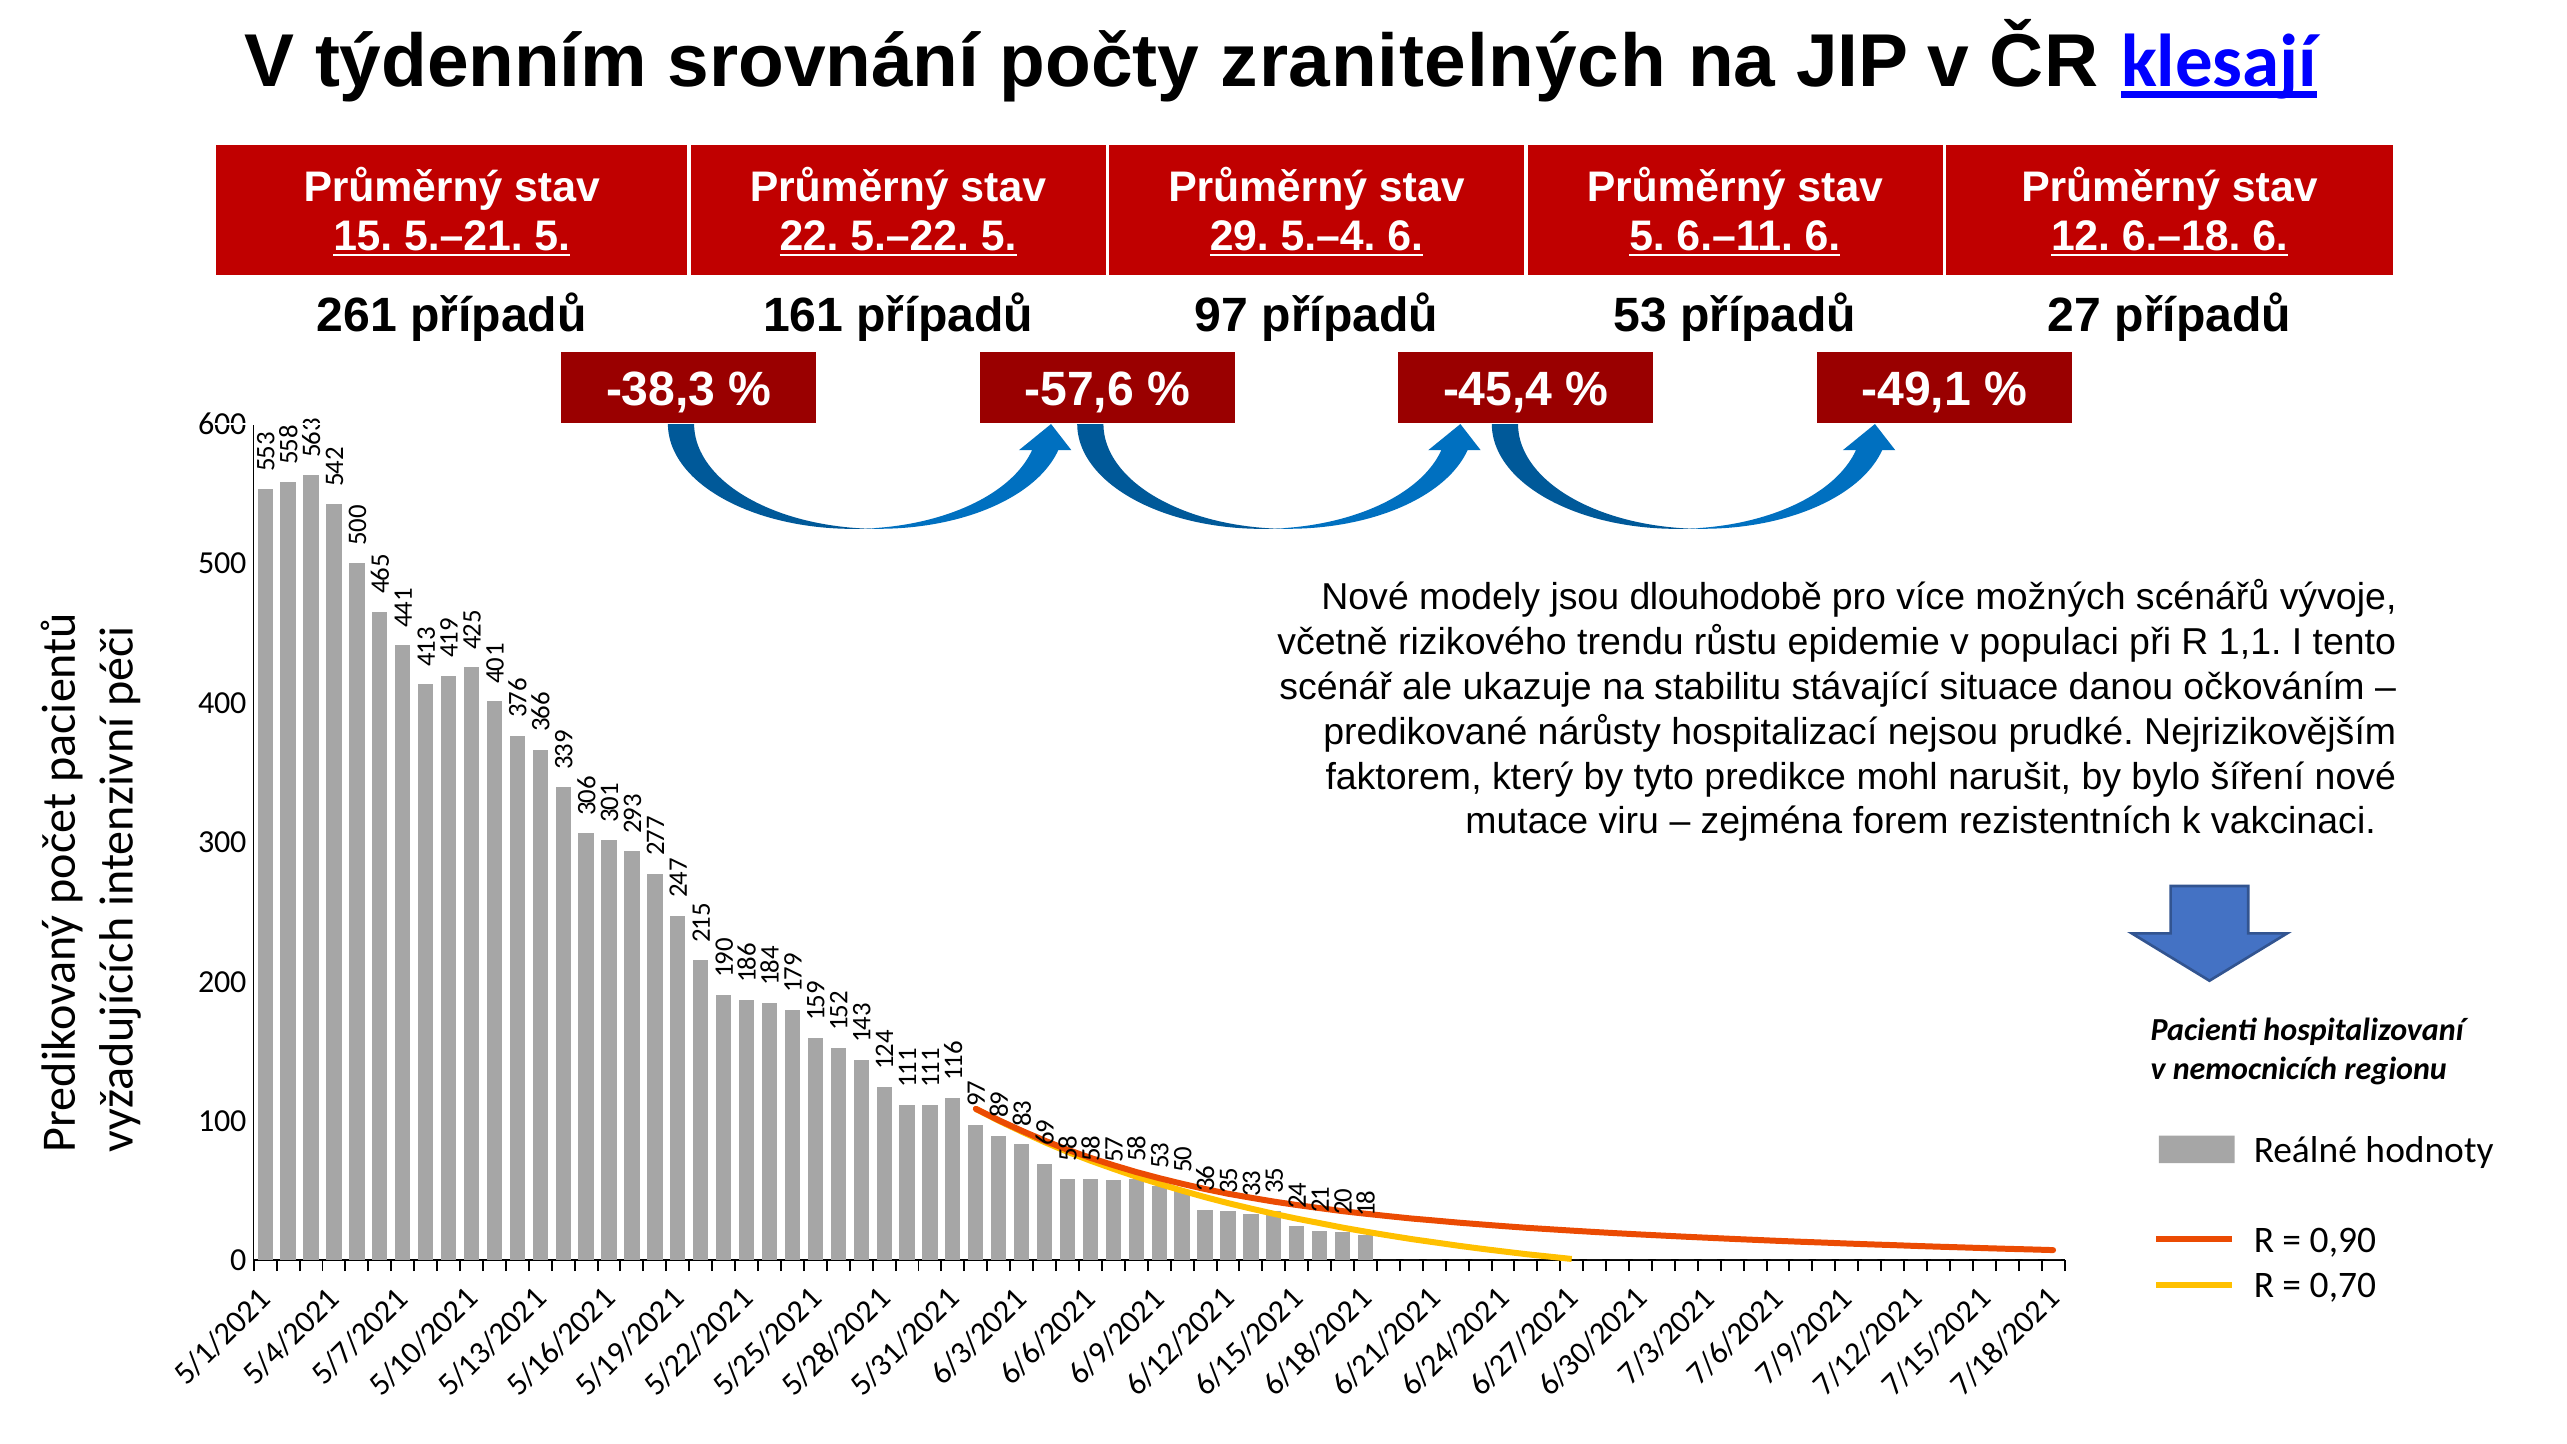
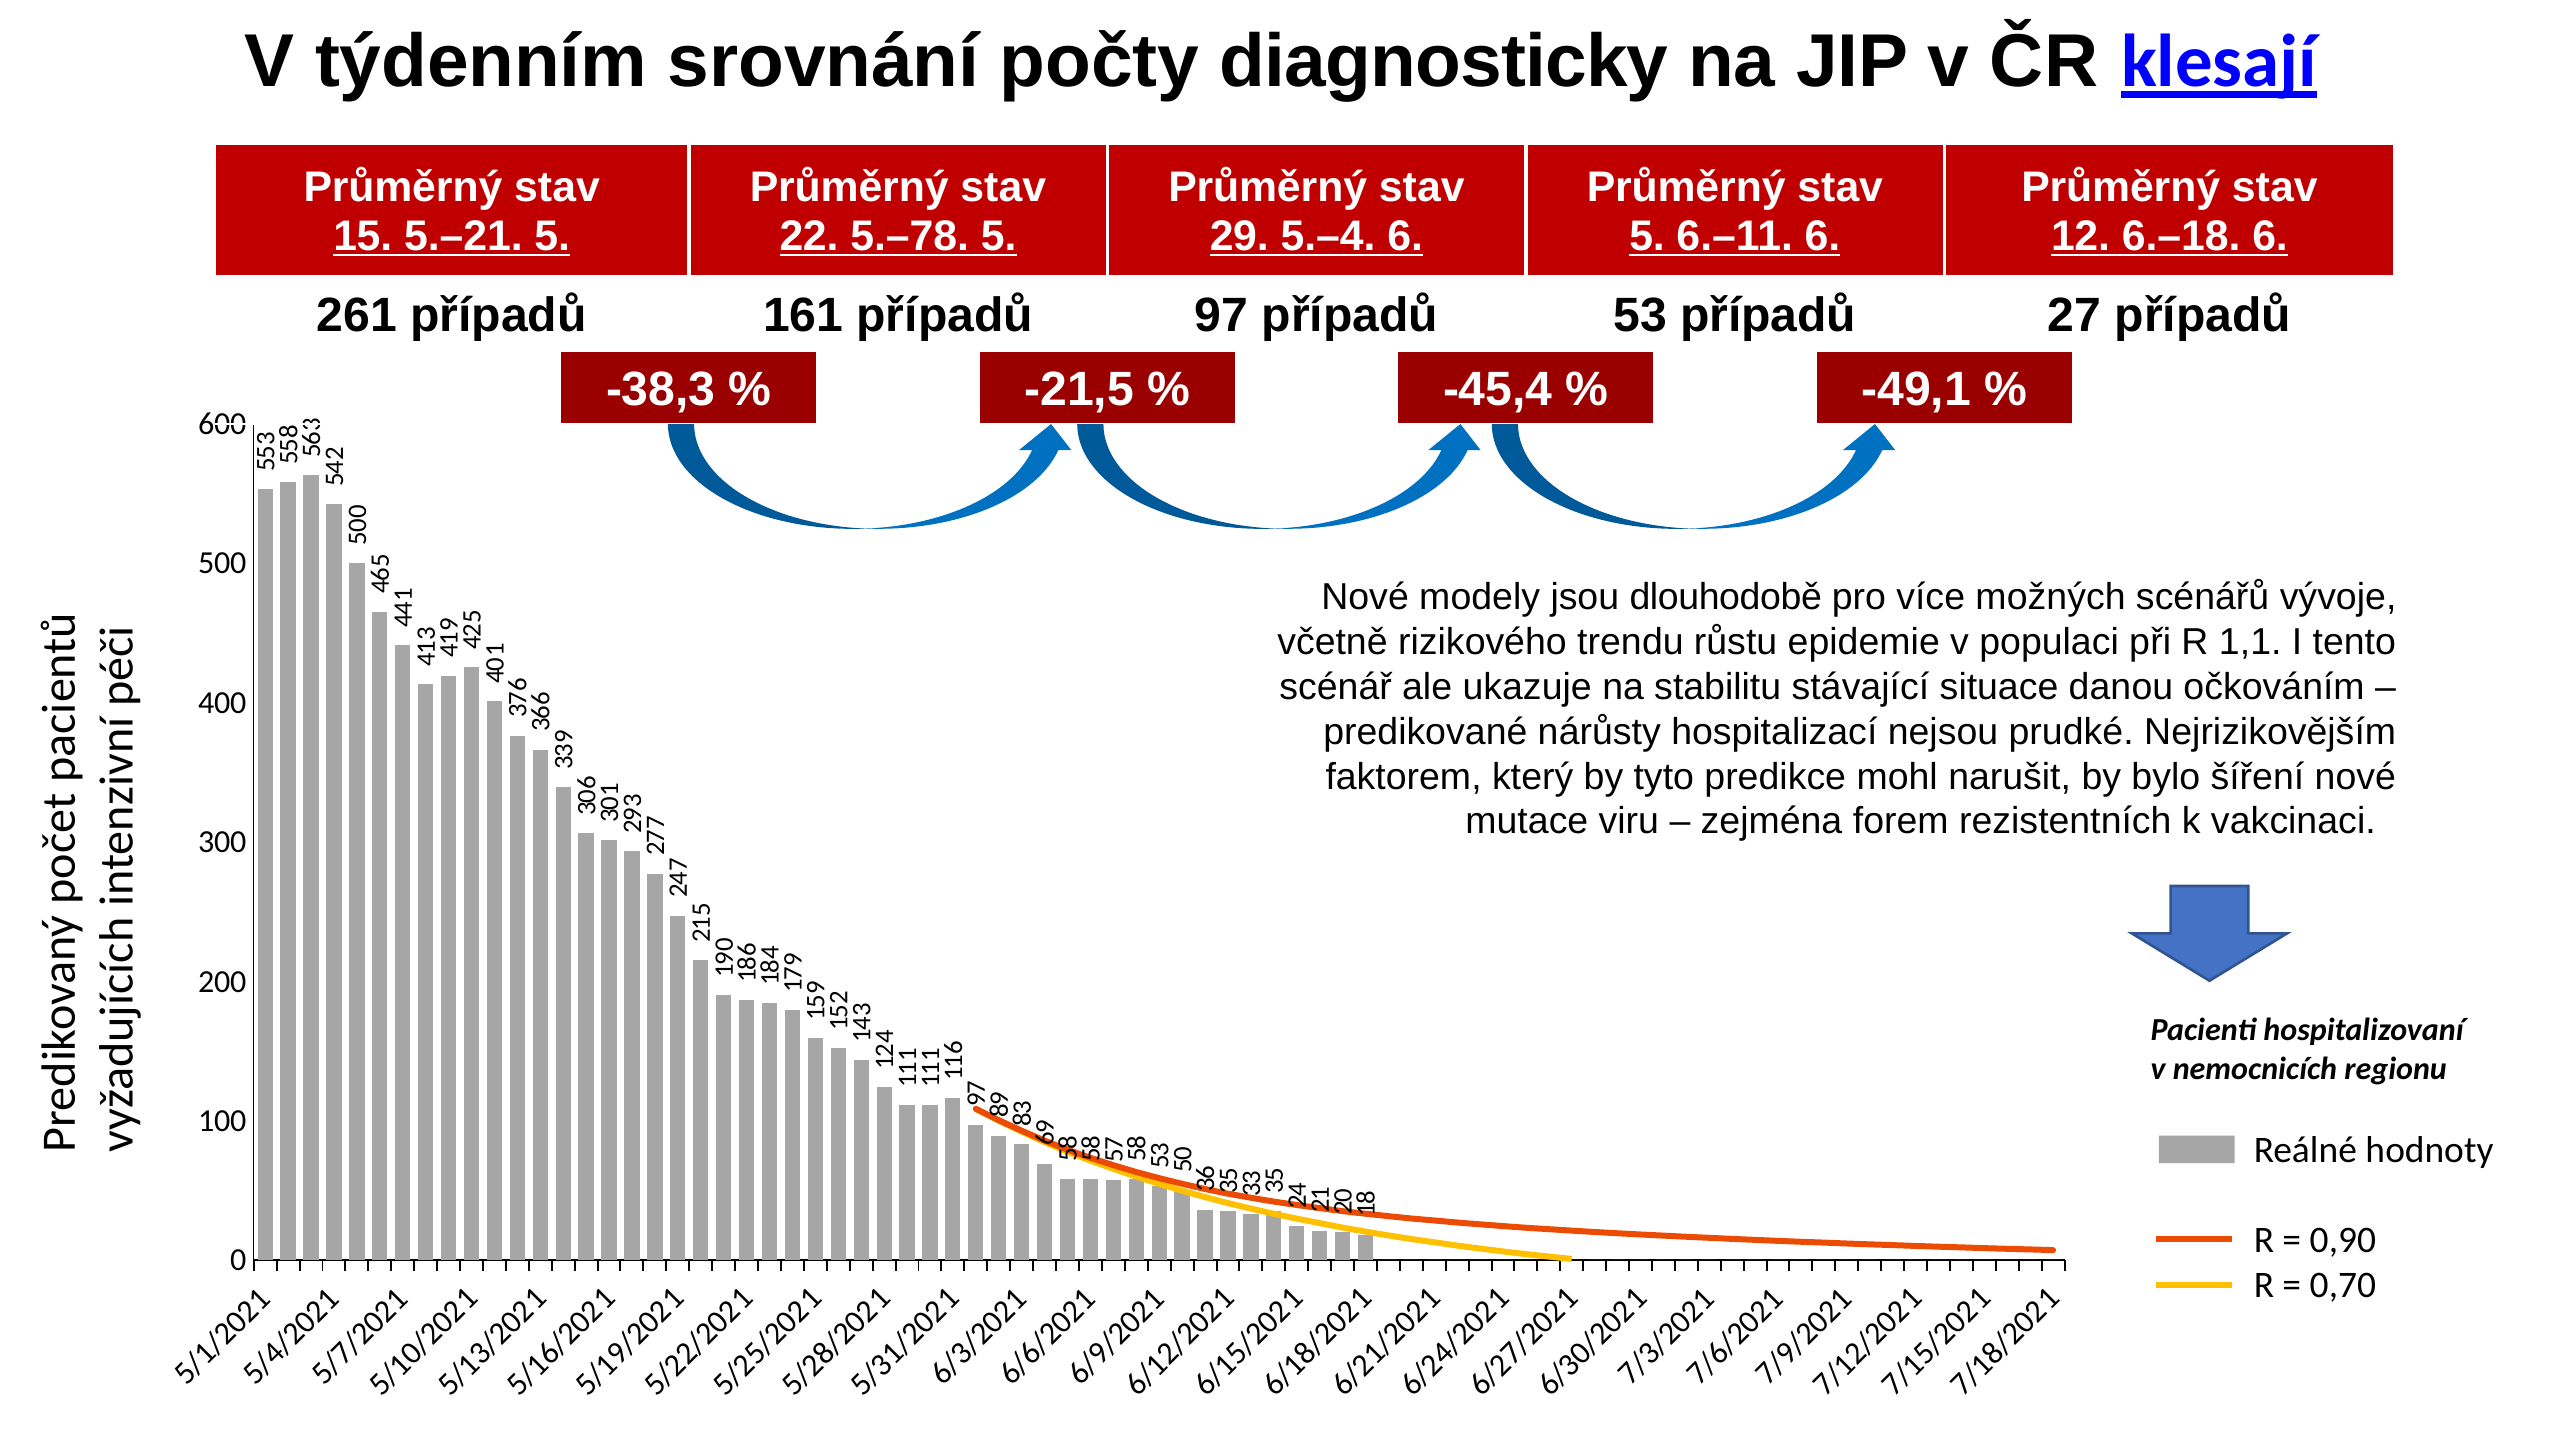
zranitelných: zranitelných -> diagnosticky
5.–22: 5.–22 -> 5.–78
-57,6: -57,6 -> -21,5
